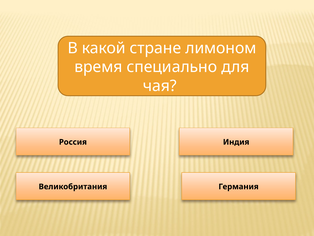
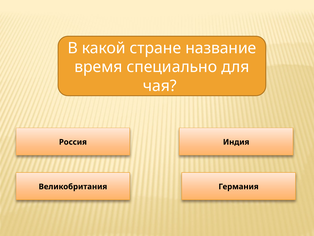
лимоном: лимоном -> название
